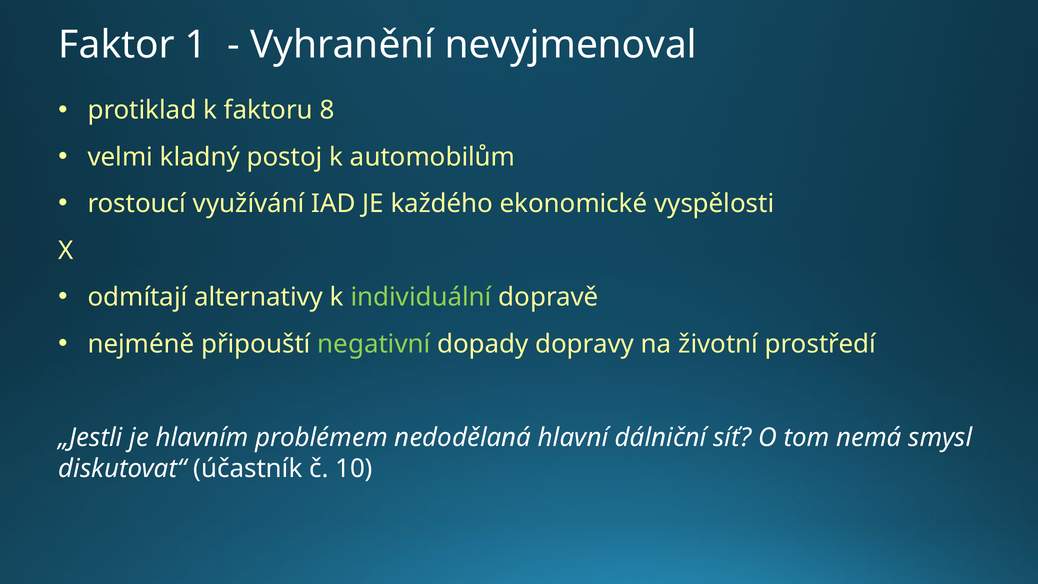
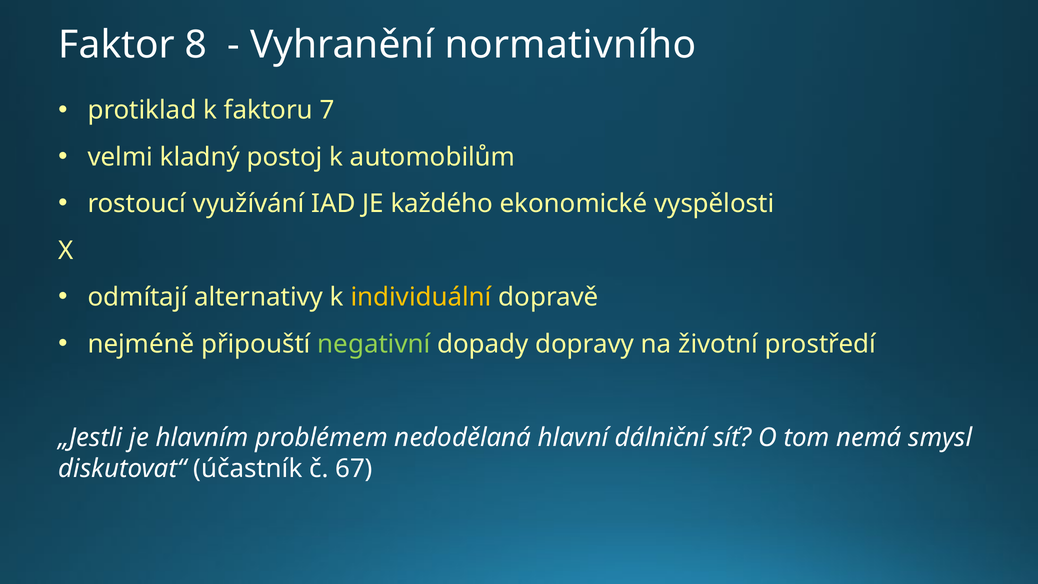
1: 1 -> 8
nevyjmenoval: nevyjmenoval -> normativního
8: 8 -> 7
individuální colour: light green -> yellow
10: 10 -> 67
